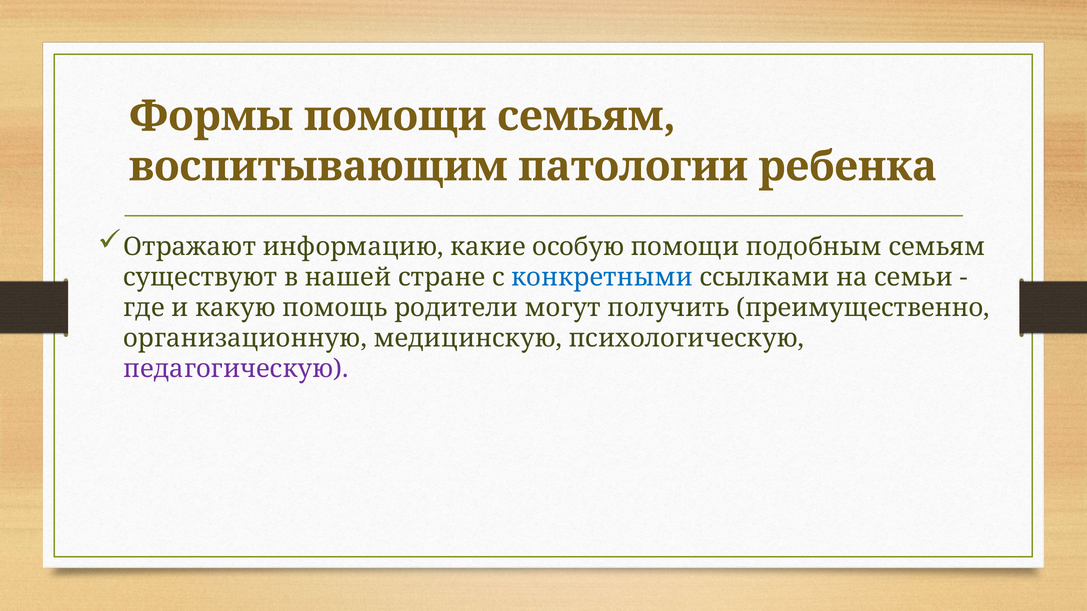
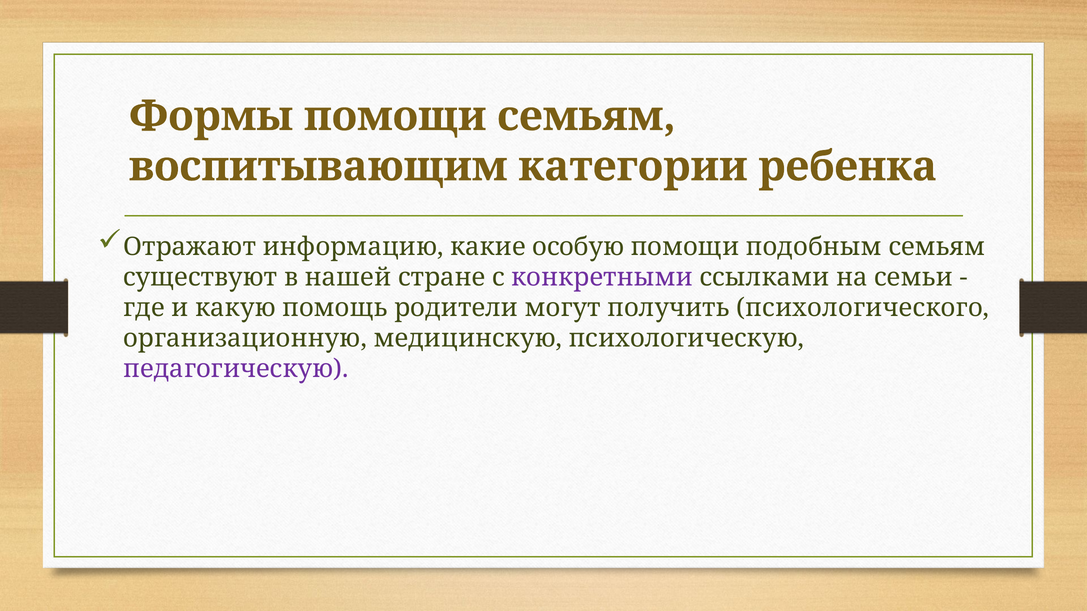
патологии: патологии -> категории
конкретными colour: blue -> purple
преимущественно: преимущественно -> психологического
